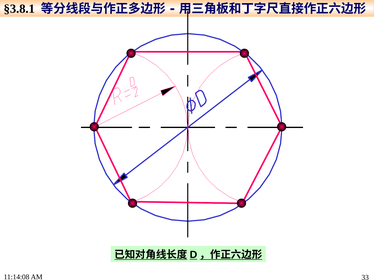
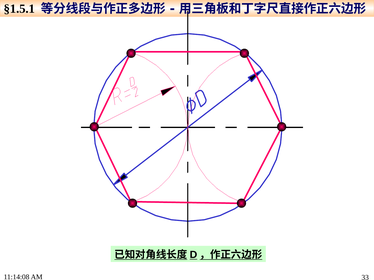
§3.8.1: §3.8.1 -> §1.5.1
